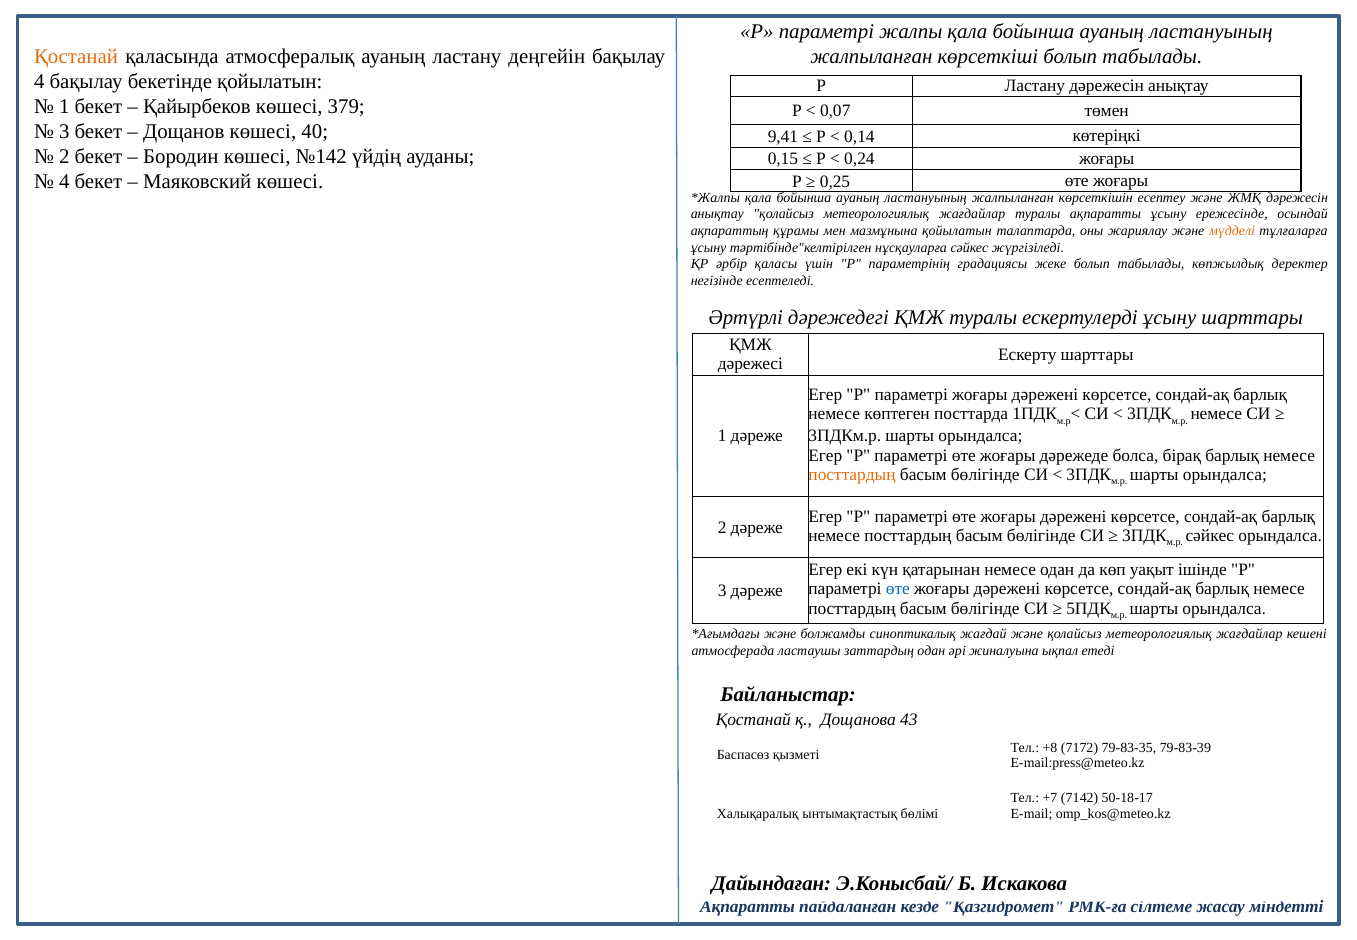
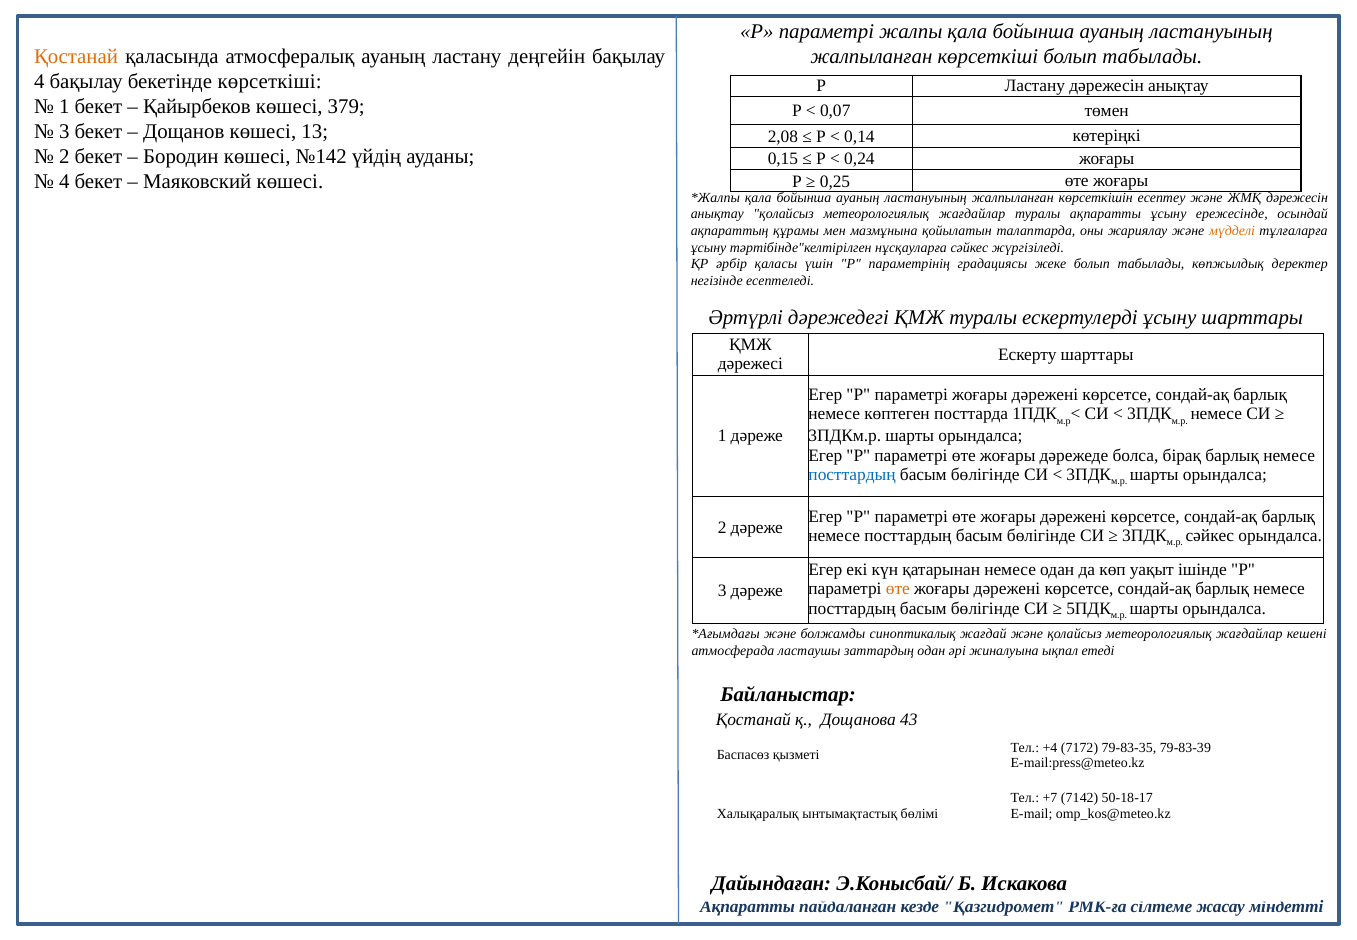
бекетінде қойылатын: қойылатын -> көрсеткіші
40: 40 -> 13
9,41: 9,41 -> 2,08
посттардың at (852, 474) colour: orange -> blue
өте at (898, 589) colour: blue -> orange
+8: +8 -> +4
